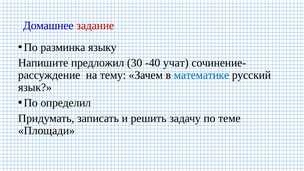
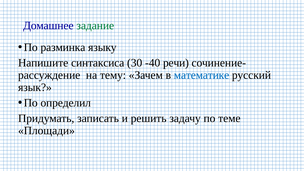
задание colour: red -> green
предложил: предложил -> синтаксиса
учат: учат -> речи
